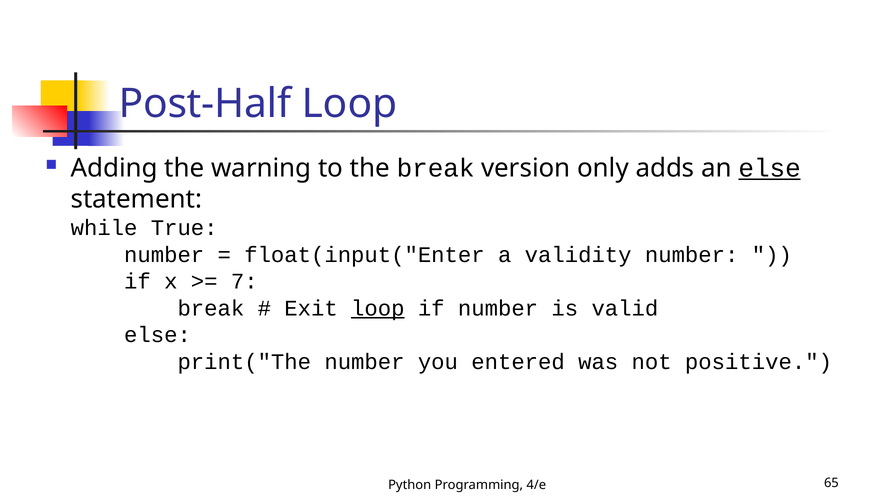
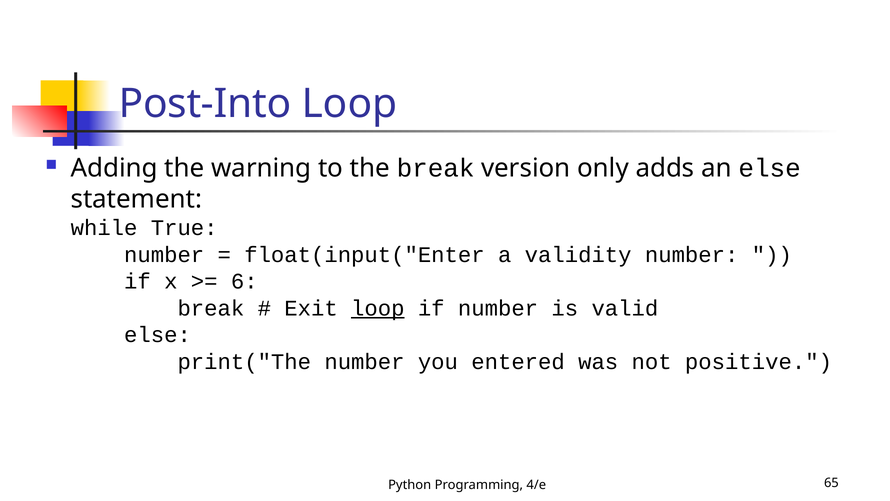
Post-Half: Post-Half -> Post-Into
else at (770, 168) underline: present -> none
7: 7 -> 6
